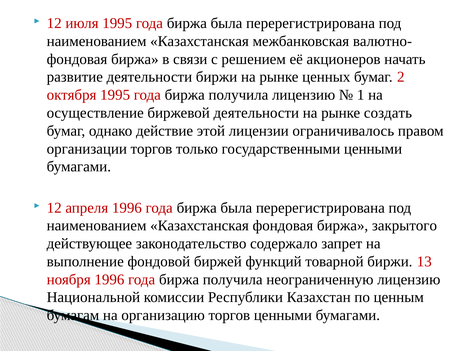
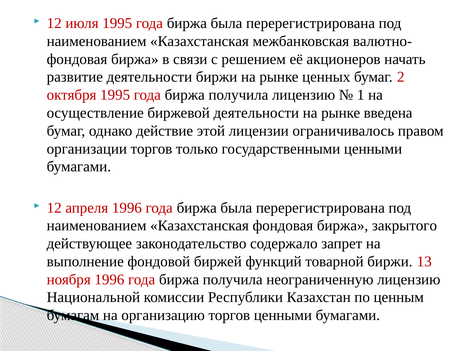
создать: создать -> введена
